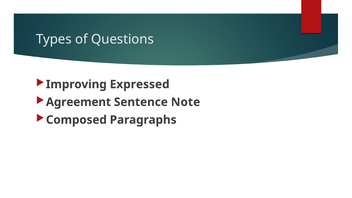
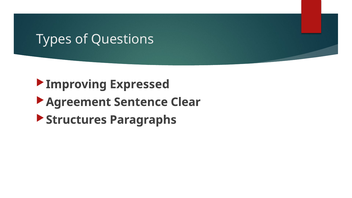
Note: Note -> Clear
Composed: Composed -> Structures
